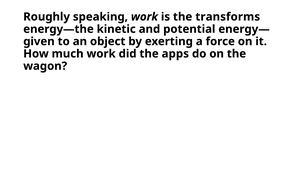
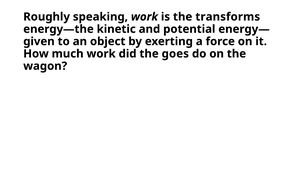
apps: apps -> goes
